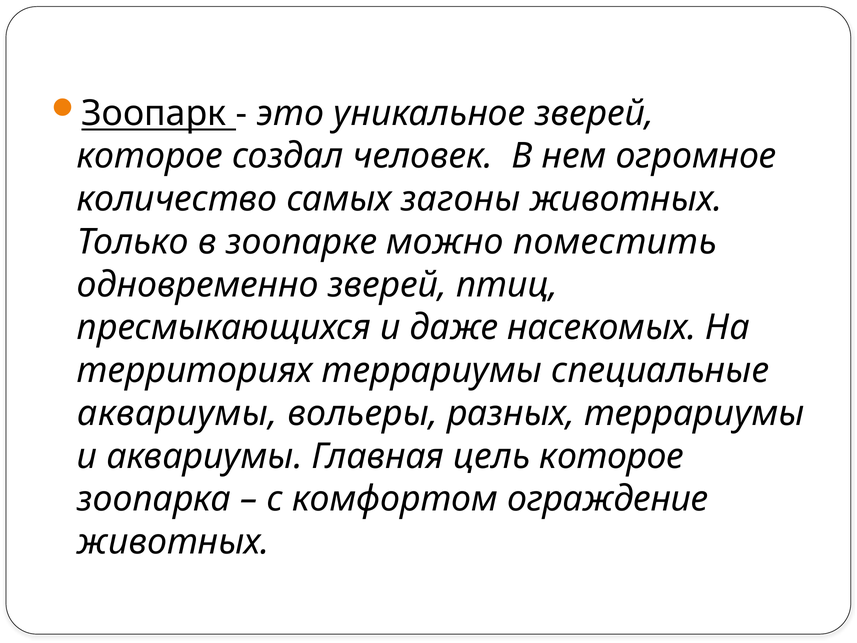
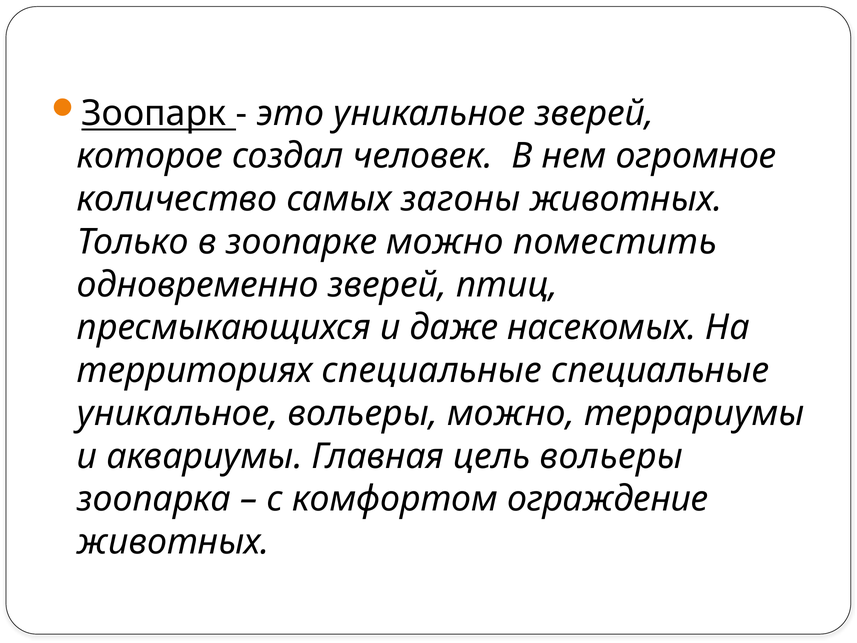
территориях террариумы: террариумы -> специальные
аквариумы at (178, 413): аквариумы -> уникальное
вольеры разных: разных -> можно
цель которое: которое -> вольеры
